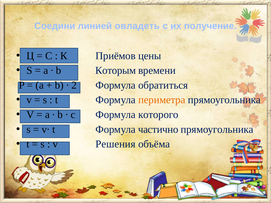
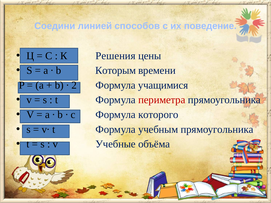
овладеть: овладеть -> способов
получение: получение -> поведение
Приёмов: Приёмов -> Решения
обратиться: обратиться -> учащимися
периметра colour: orange -> red
частично: частично -> учебным
Решения: Решения -> Учебные
